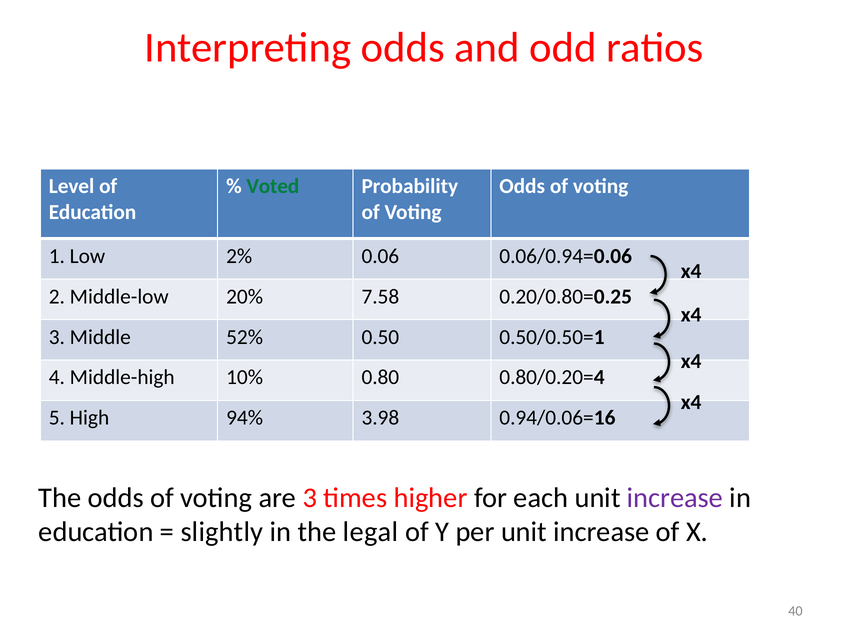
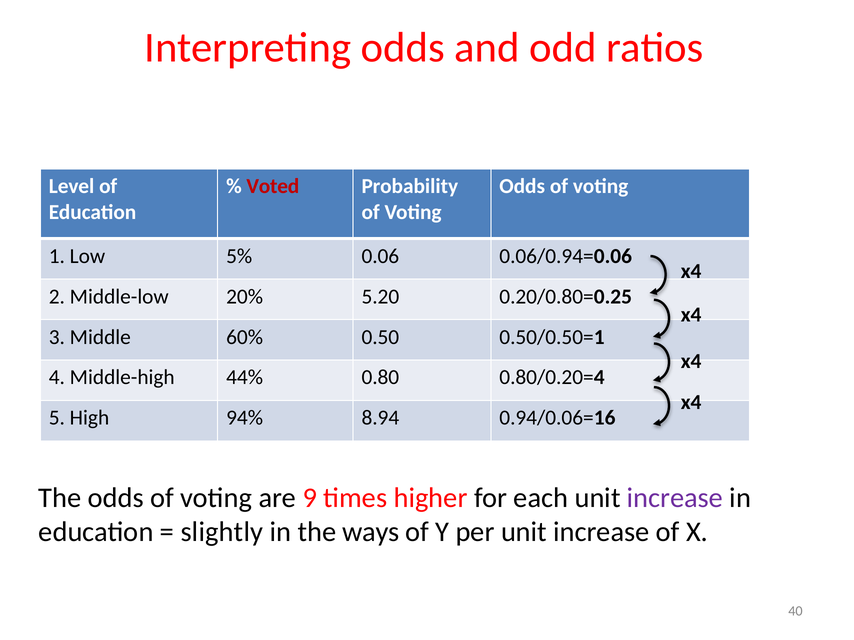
Voted colour: green -> red
2%: 2% -> 5%
7.58: 7.58 -> 5.20
52%: 52% -> 60%
10%: 10% -> 44%
3.98: 3.98 -> 8.94
are 3: 3 -> 9
legal: legal -> ways
